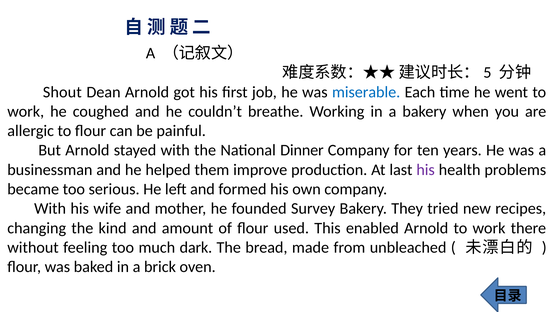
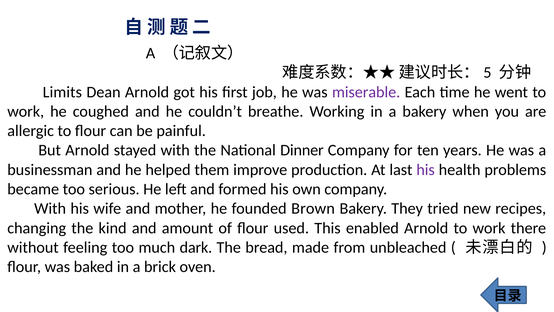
Shout: Shout -> Limits
miserable colour: blue -> purple
Survey: Survey -> Brown
